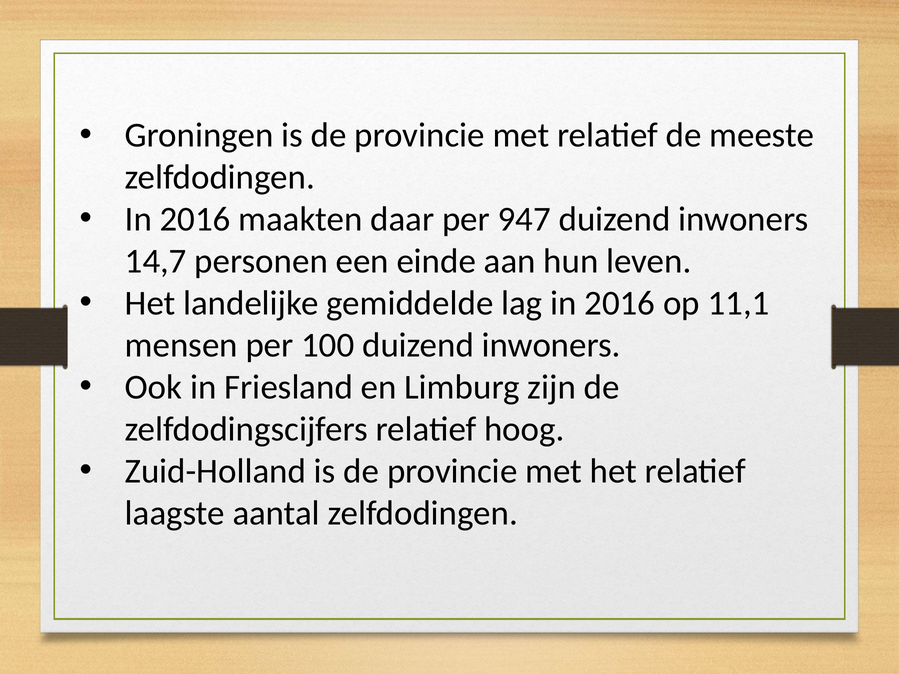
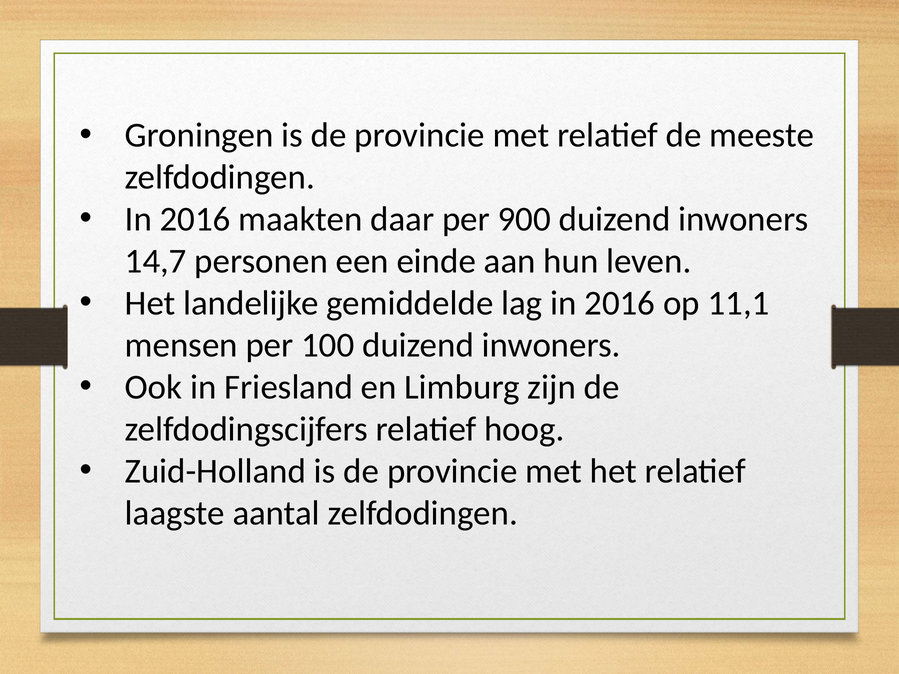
947: 947 -> 900
